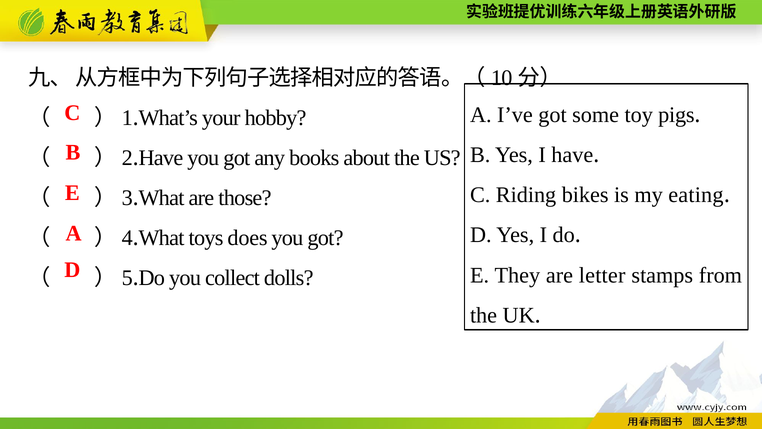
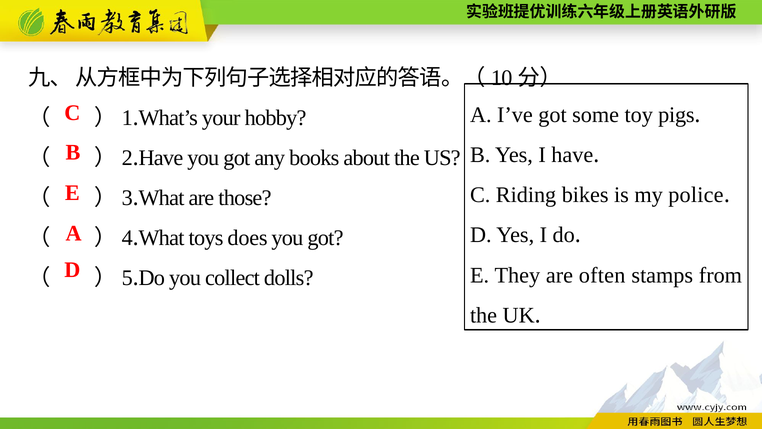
eating: eating -> police
letter: letter -> often
